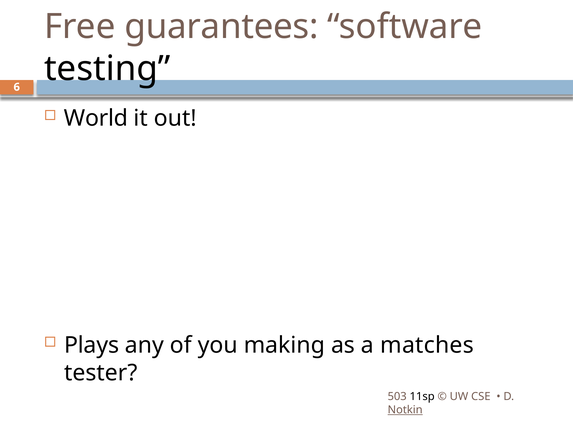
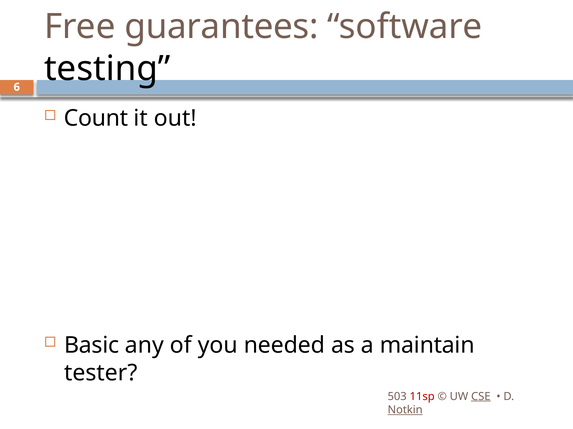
World: World -> Count
Plays: Plays -> Basic
making: making -> needed
matches: matches -> maintain
11sp colour: black -> red
CSE underline: none -> present
